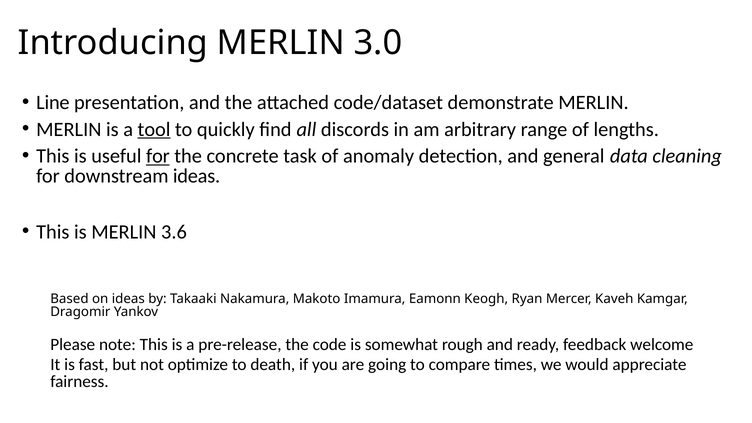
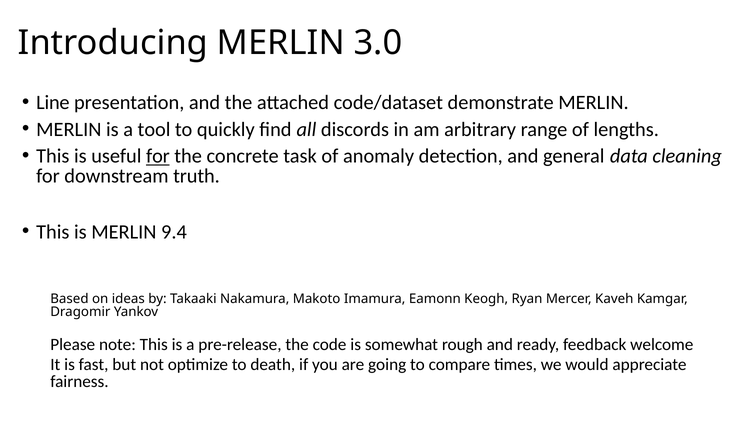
tool underline: present -> none
downstream ideas: ideas -> truth
3.6: 3.6 -> 9.4
